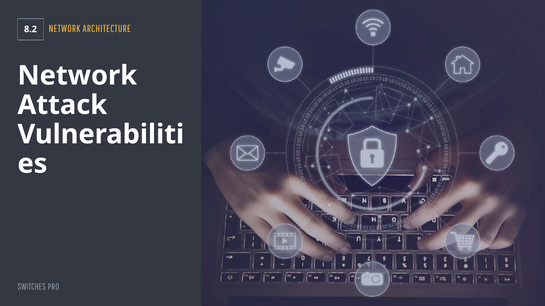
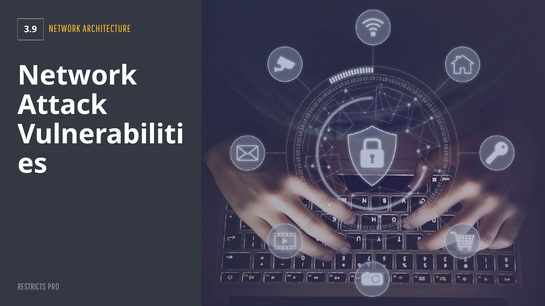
8.2: 8.2 -> 3.9
SWITCHES: SWITCHES -> RESTRICTS
